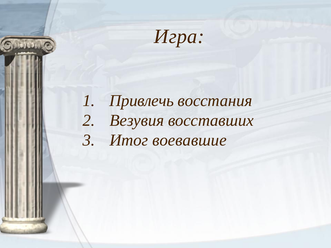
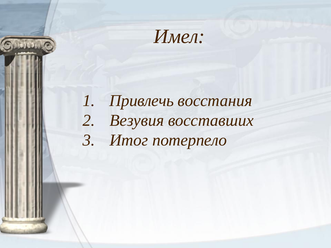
Игра: Игра -> Имел
воевавшие: воевавшие -> потерпело
